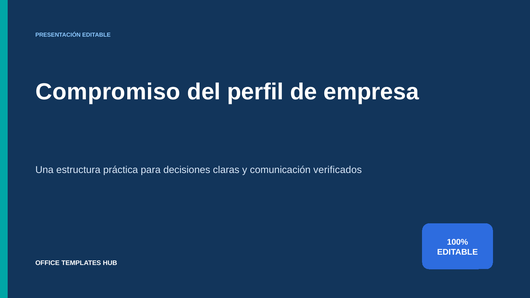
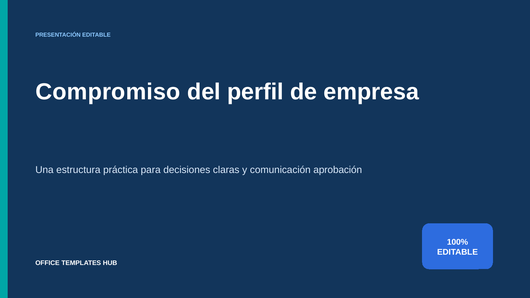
verificados: verificados -> aprobación
